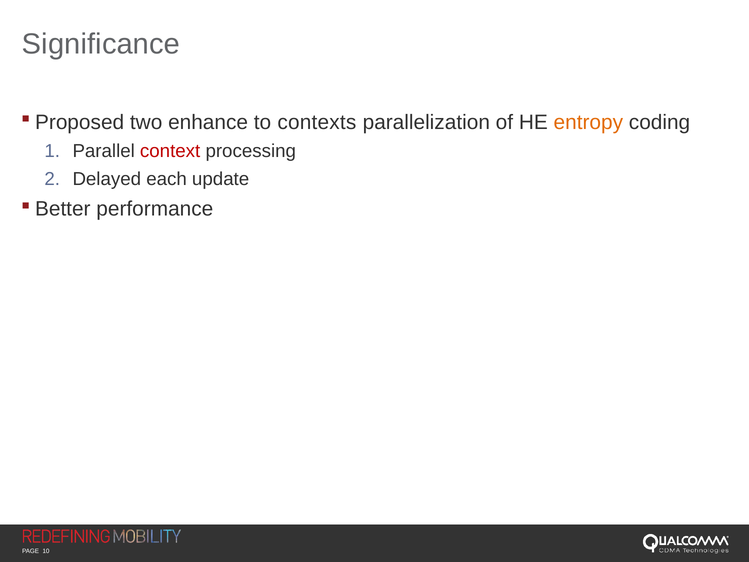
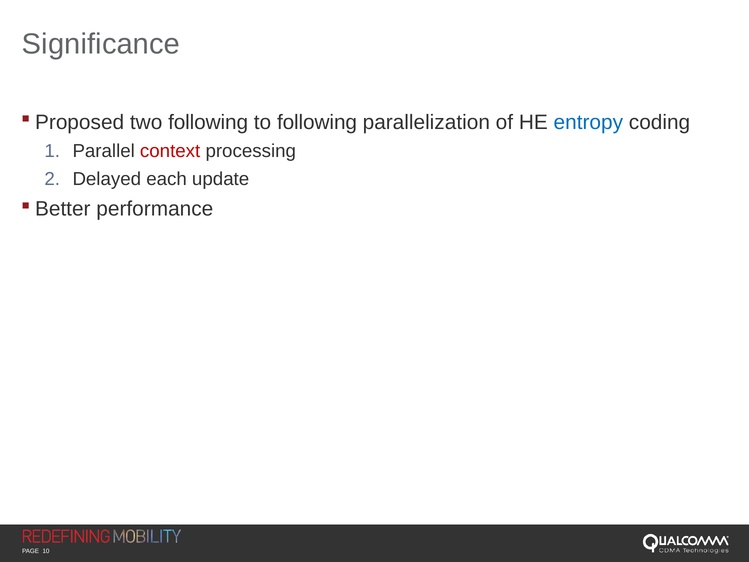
two enhance: enhance -> following
to contexts: contexts -> following
entropy colour: orange -> blue
